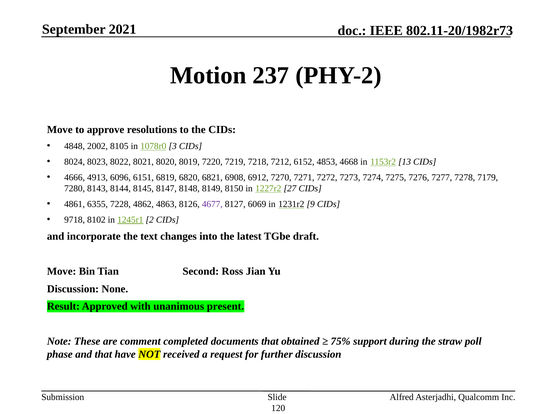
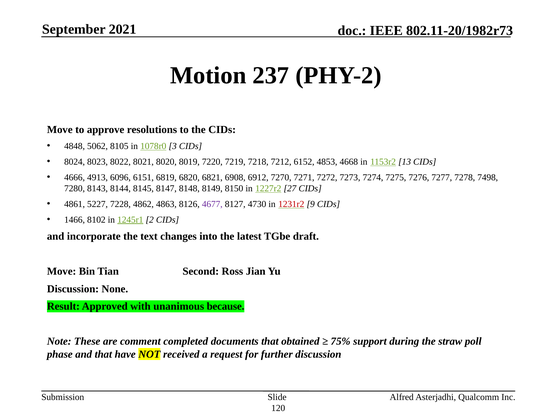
2002: 2002 -> 5062
7179: 7179 -> 7498
6355: 6355 -> 5227
6069: 6069 -> 4730
1231r2 colour: black -> red
9718: 9718 -> 1466
present: present -> because
